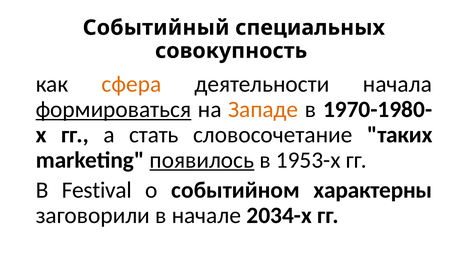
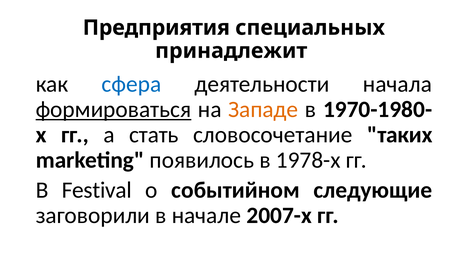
Событийный: Событийный -> Предприятия
совокупность: совокупность -> принадлежит
сфера colour: orange -> blue
появилось underline: present -> none
1953-х: 1953-х -> 1978-х
характерны: характерны -> следующие
2034-х: 2034-х -> 2007-х
